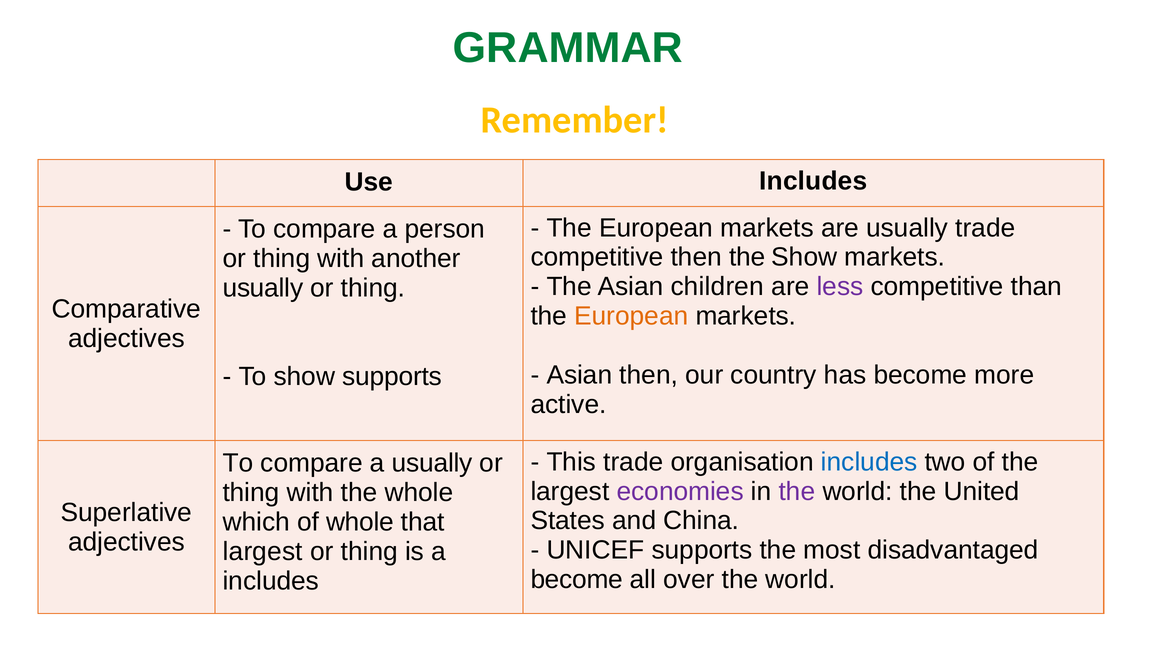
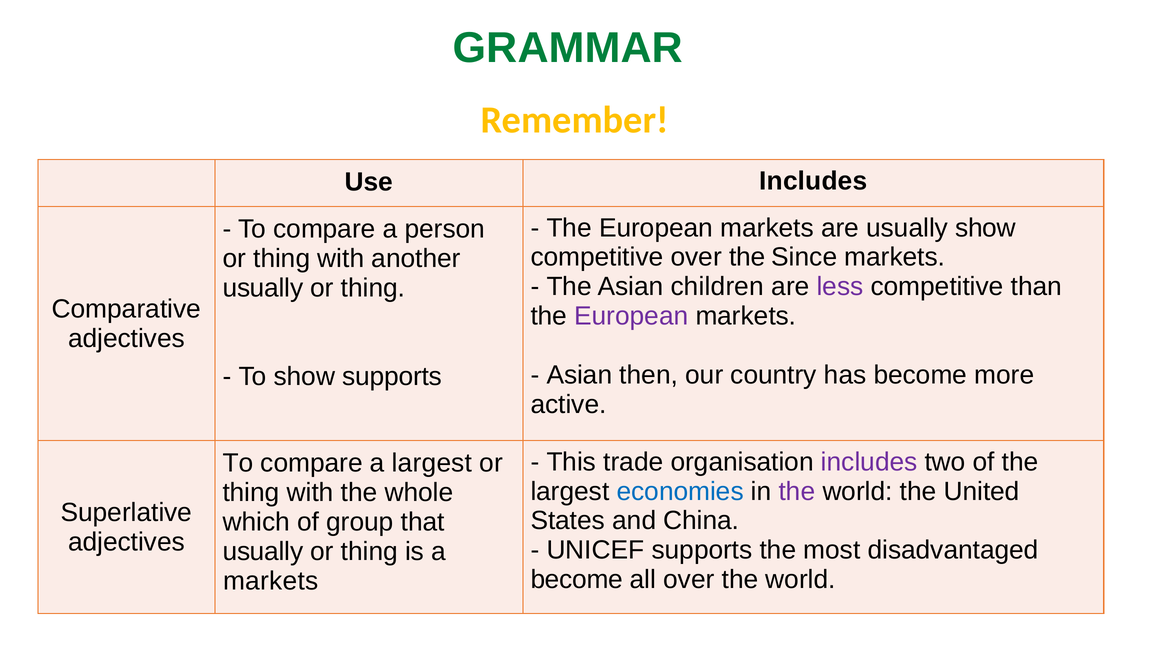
usually trade: trade -> show
competitive then: then -> over
the Show: Show -> Since
European at (631, 316) colour: orange -> purple
includes at (869, 462) colour: blue -> purple
a usually: usually -> largest
economies colour: purple -> blue
of whole: whole -> group
largest at (263, 551): largest -> usually
includes at (271, 581): includes -> markets
